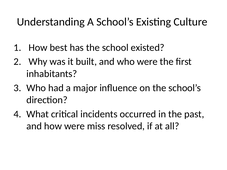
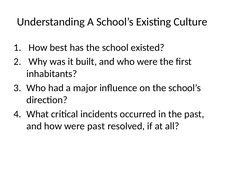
were miss: miss -> past
